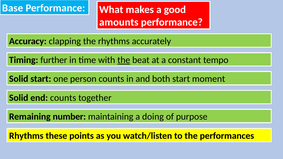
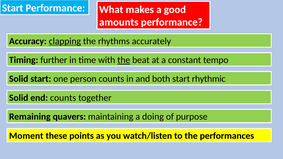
Base at (13, 8): Base -> Start
clapping underline: none -> present
moment: moment -> rhythmic
number: number -> quavers
Rhythms at (26, 136): Rhythms -> Moment
